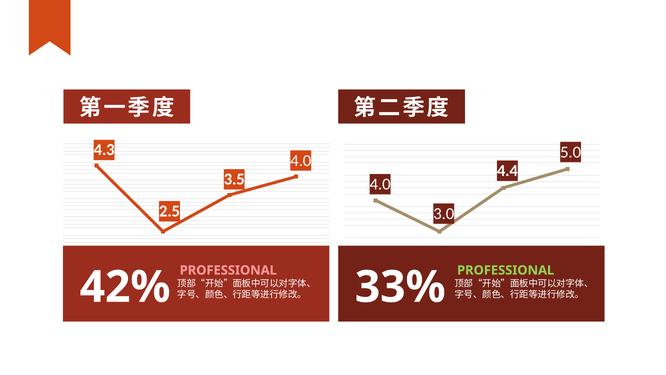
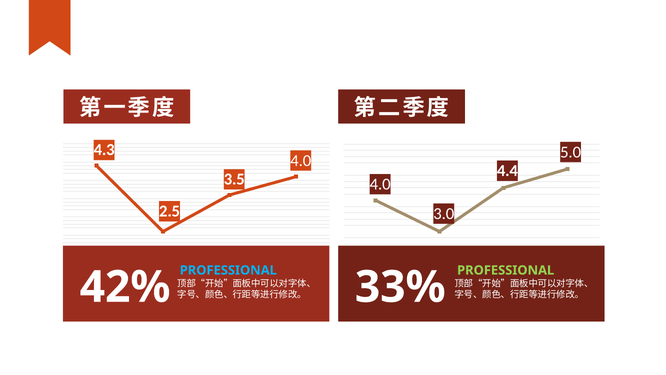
PROFESSIONAL at (228, 270) colour: pink -> light blue
